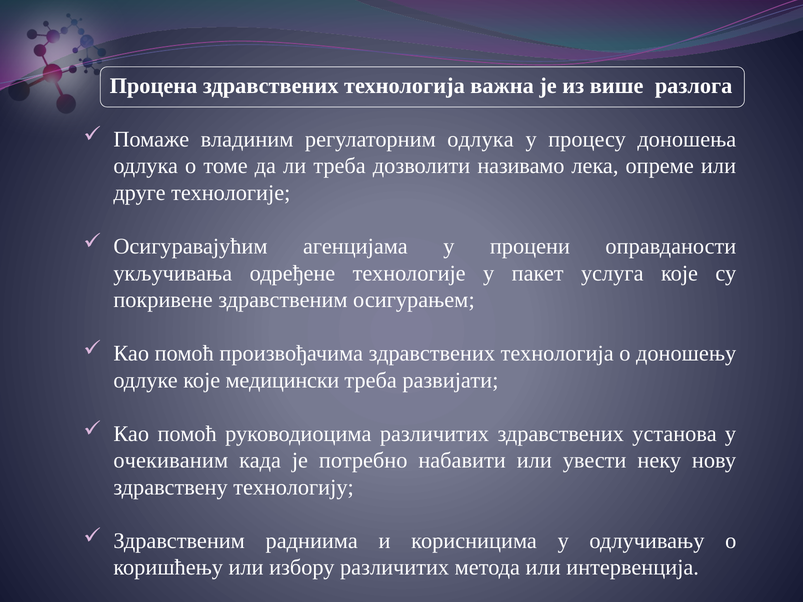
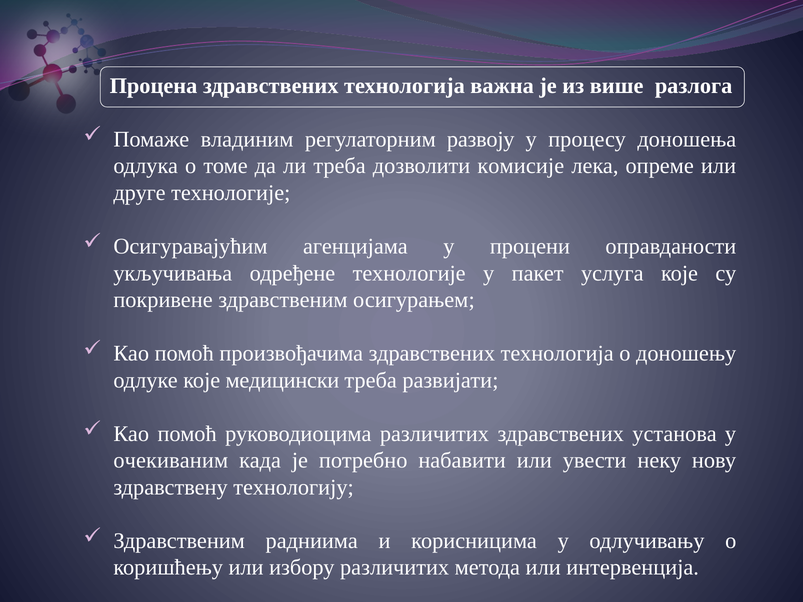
регулаторним одлука: одлука -> развоју
називамо: називамо -> комисије
